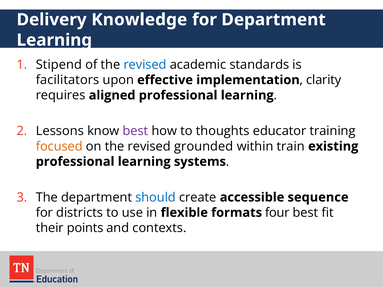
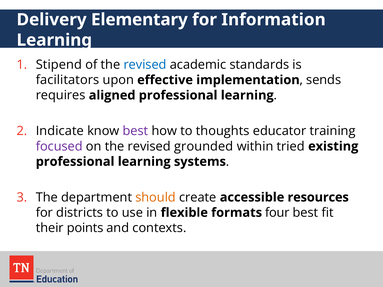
Knowledge: Knowledge -> Elementary
for Department: Department -> Information
clarity: clarity -> sends
Lessons: Lessons -> Indicate
focused colour: orange -> purple
train: train -> tried
should colour: blue -> orange
sequence: sequence -> resources
